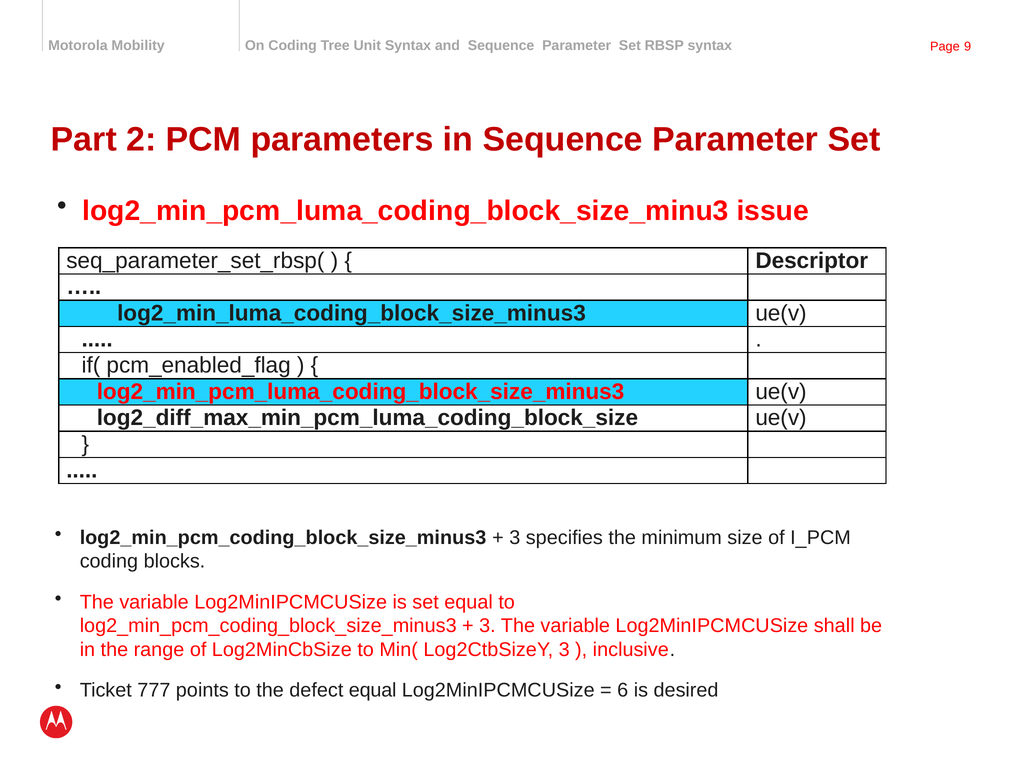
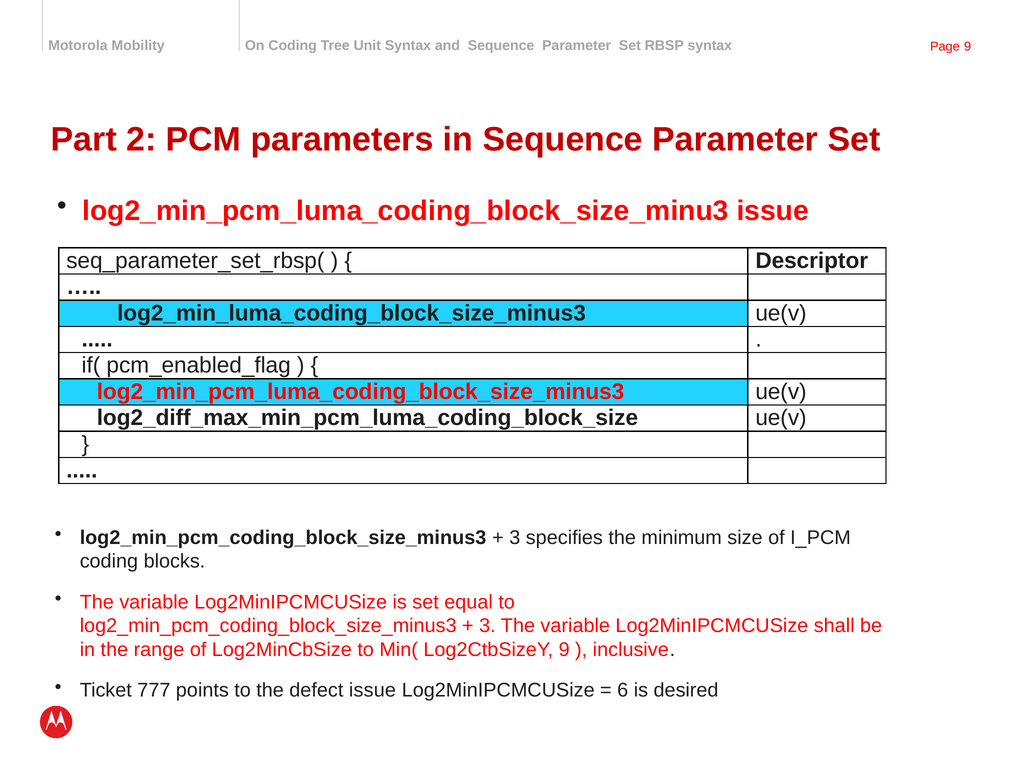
Log2CtbSizeY 3: 3 -> 9
defect equal: equal -> issue
